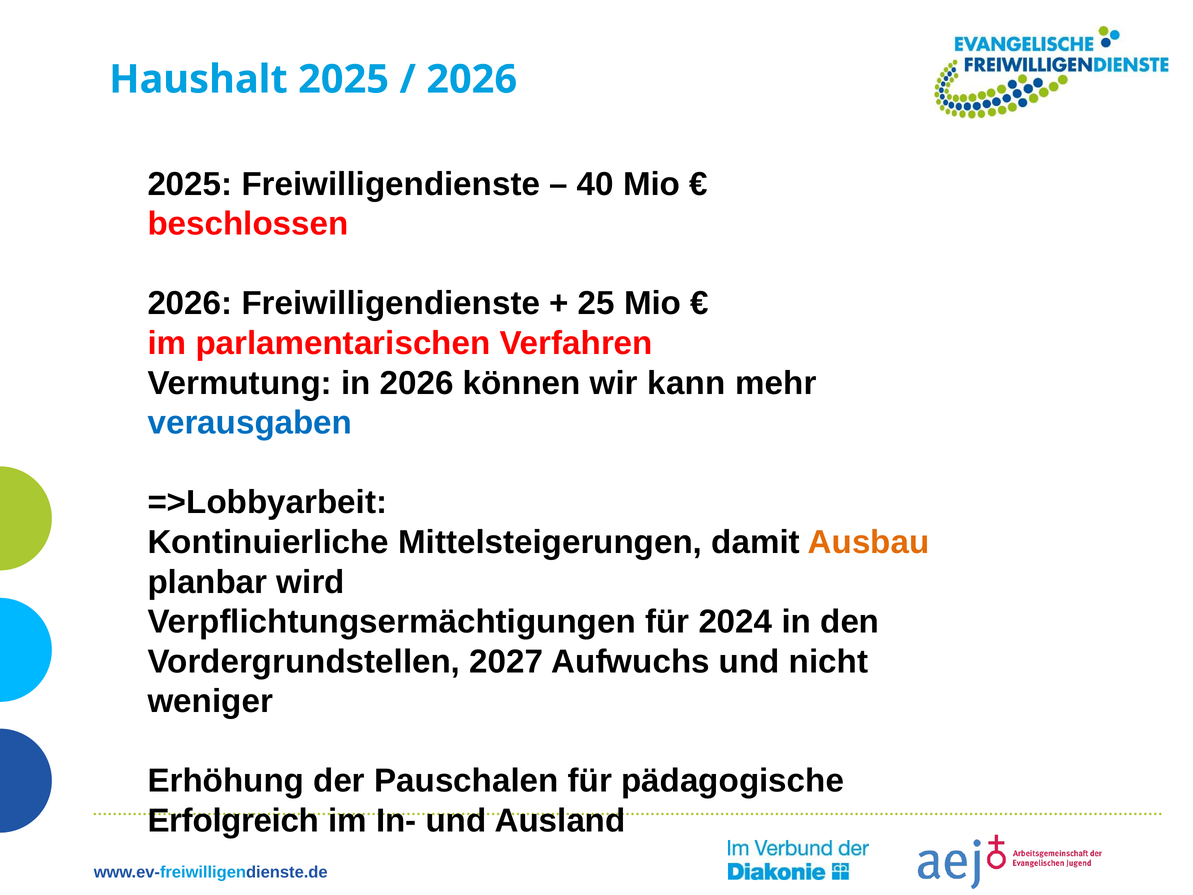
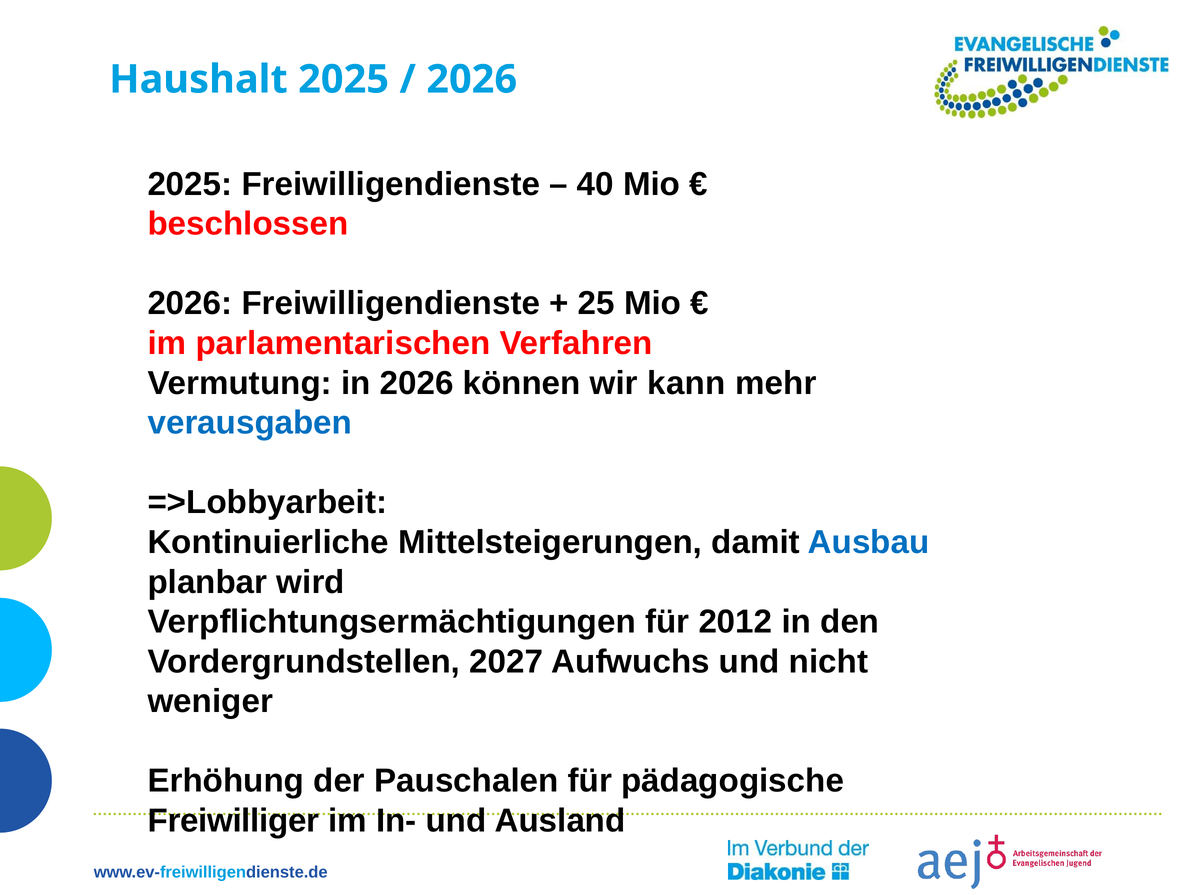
Ausbau colour: orange -> blue
2024: 2024 -> 2012
Erfolgreich: Erfolgreich -> Freiwilliger
